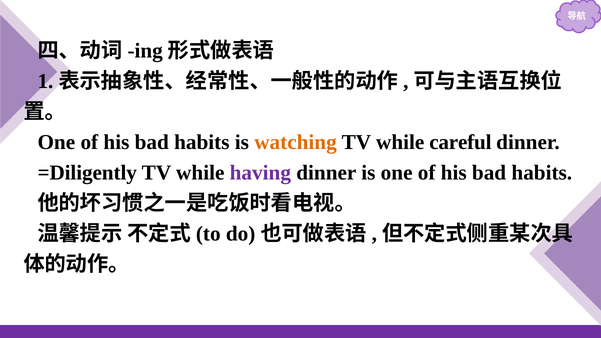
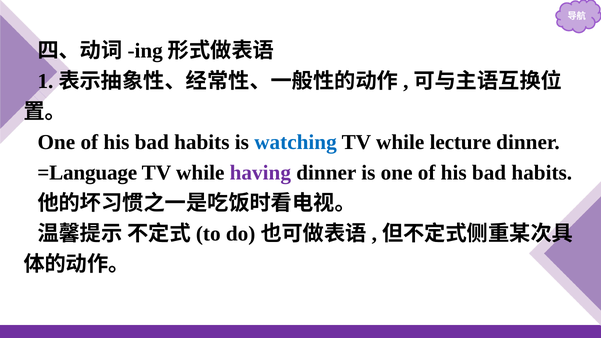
watching colour: orange -> blue
careful: careful -> lecture
=Diligently: =Diligently -> =Language
